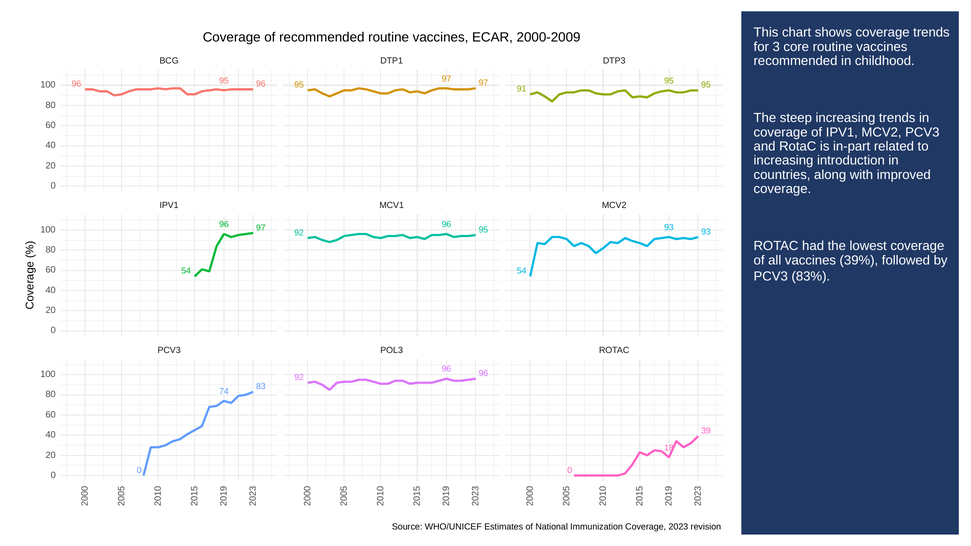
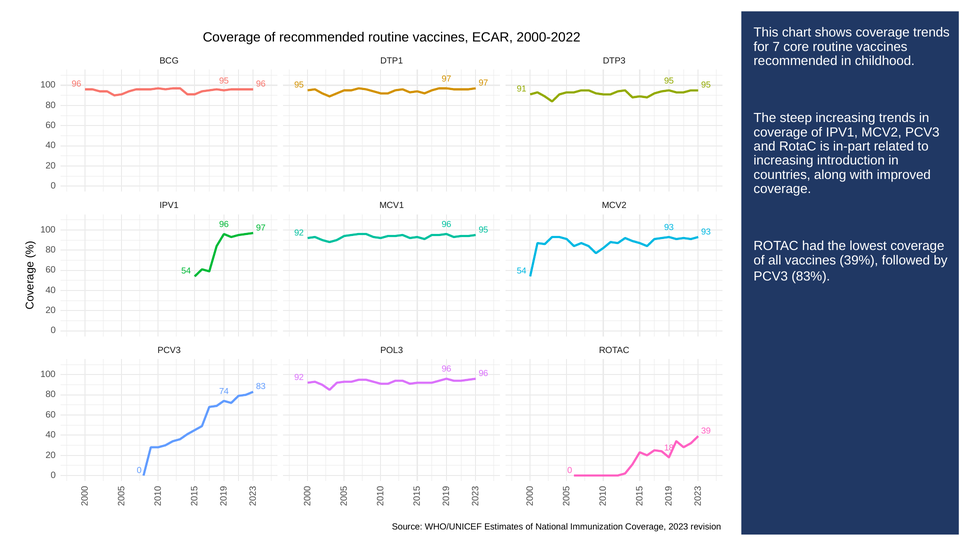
2000-2009: 2000-2009 -> 2000-2022
for 3: 3 -> 7
